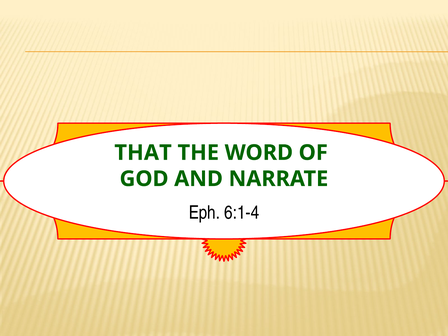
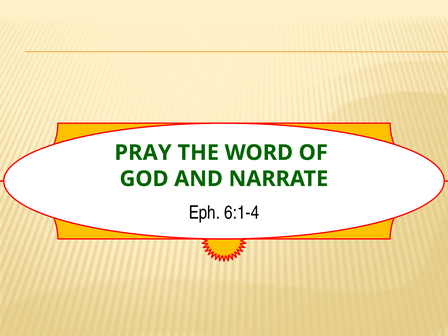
THAT: THAT -> PRAY
